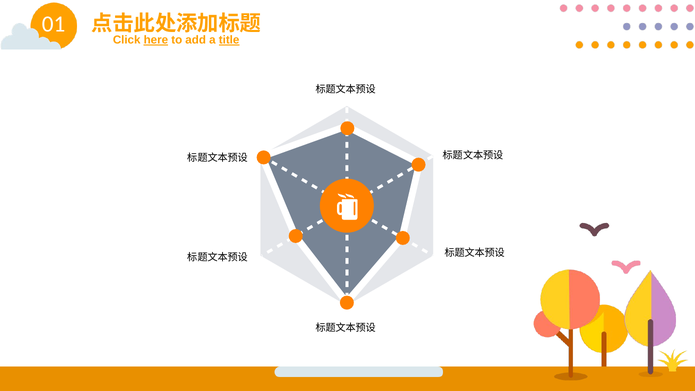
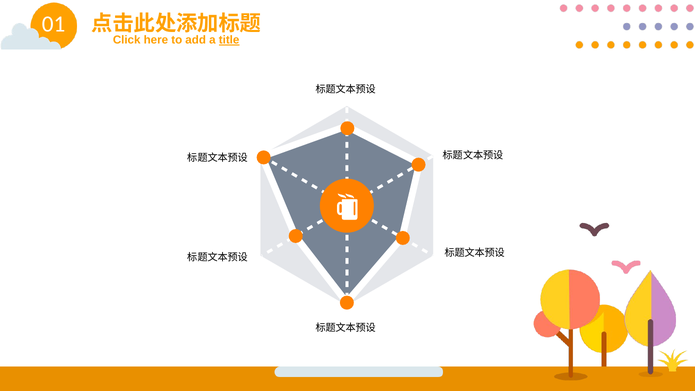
here underline: present -> none
